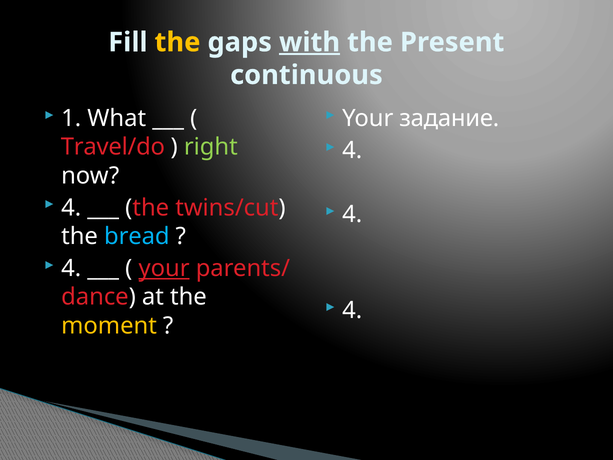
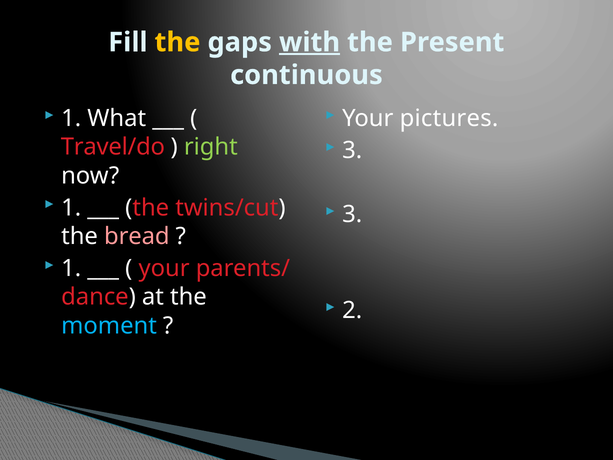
задание: задание -> pictures
4 at (352, 150): 4 -> 3
4 at (71, 208): 4 -> 1
4 at (352, 214): 4 -> 3
bread colour: light blue -> pink
4 at (71, 268): 4 -> 1
your at (164, 268) underline: present -> none
4 at (352, 310): 4 -> 2
moment colour: yellow -> light blue
